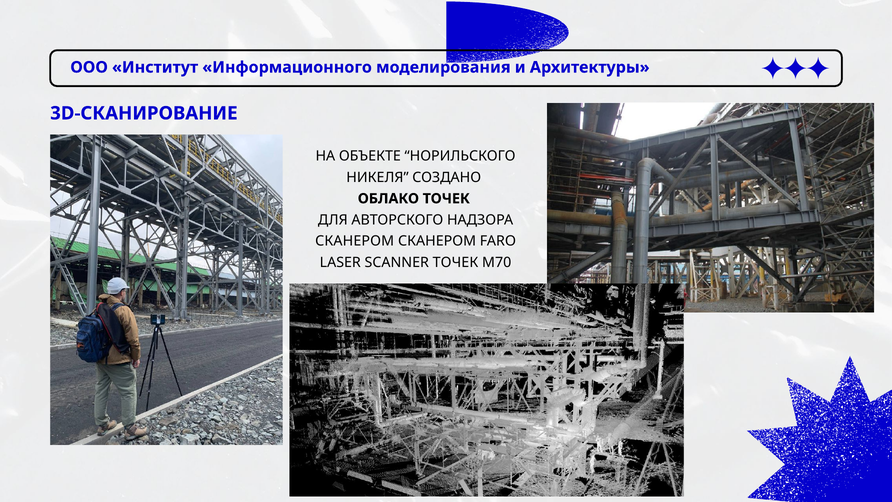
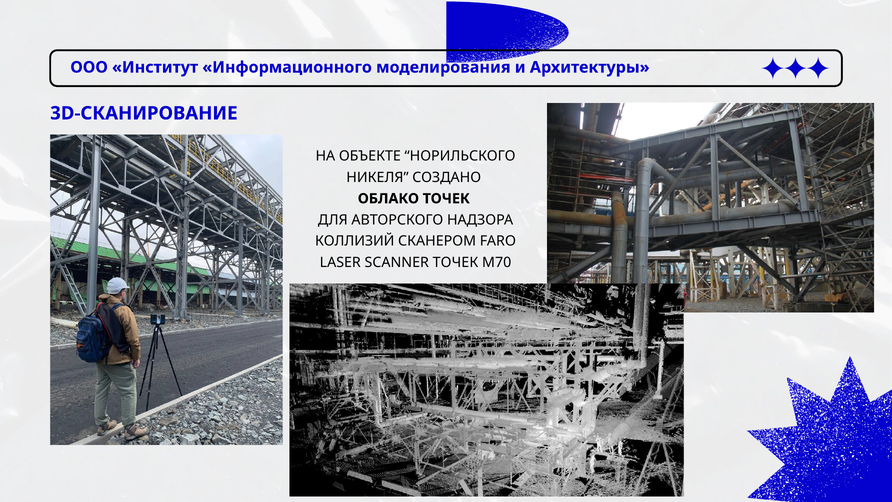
СКАНЕРОМ at (355, 241): СКАНЕРОМ -> КОЛЛИЗИЙ
